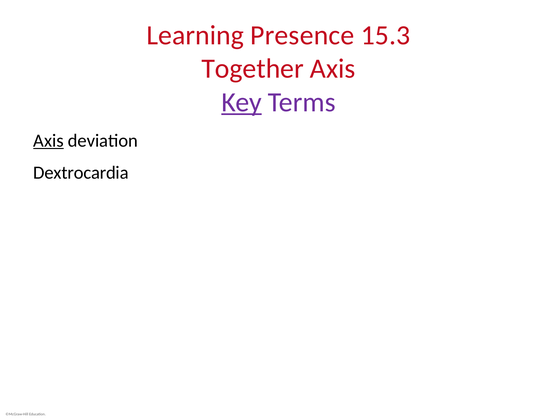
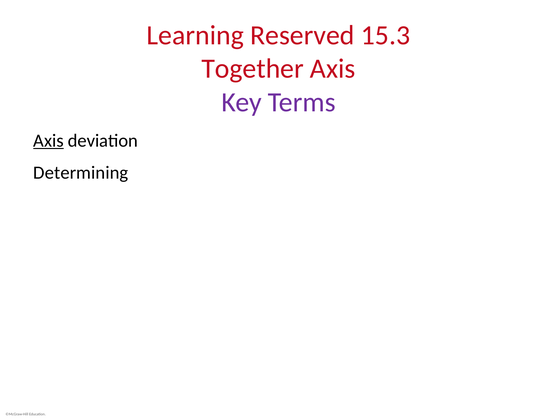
Presence: Presence -> Reserved
Key underline: present -> none
Dextrocardia: Dextrocardia -> Determining
